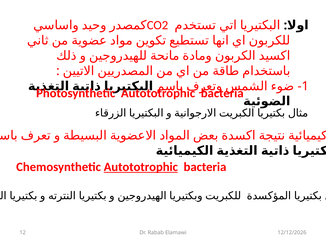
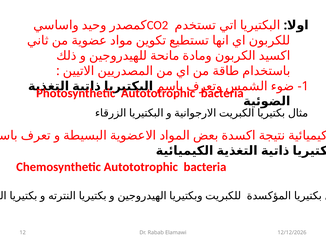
Autototrophic at (141, 167) underline: present -> none
